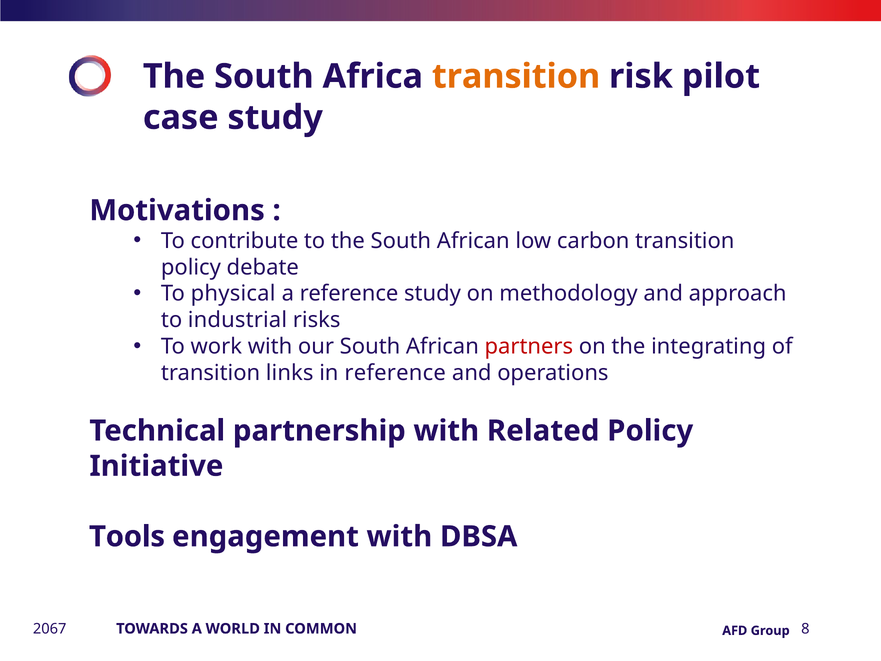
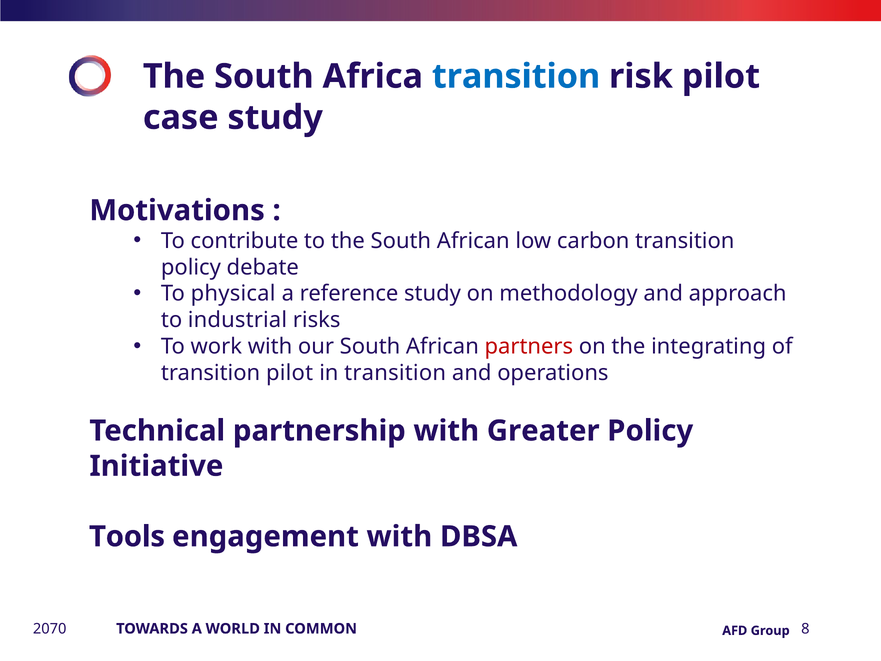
transition at (516, 76) colour: orange -> blue
transition links: links -> pilot
in reference: reference -> transition
Related: Related -> Greater
2067: 2067 -> 2070
